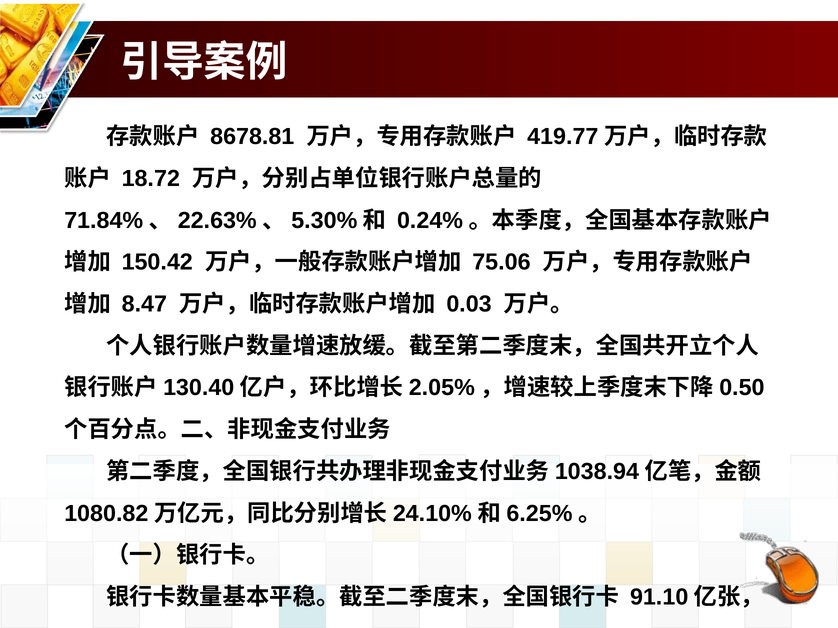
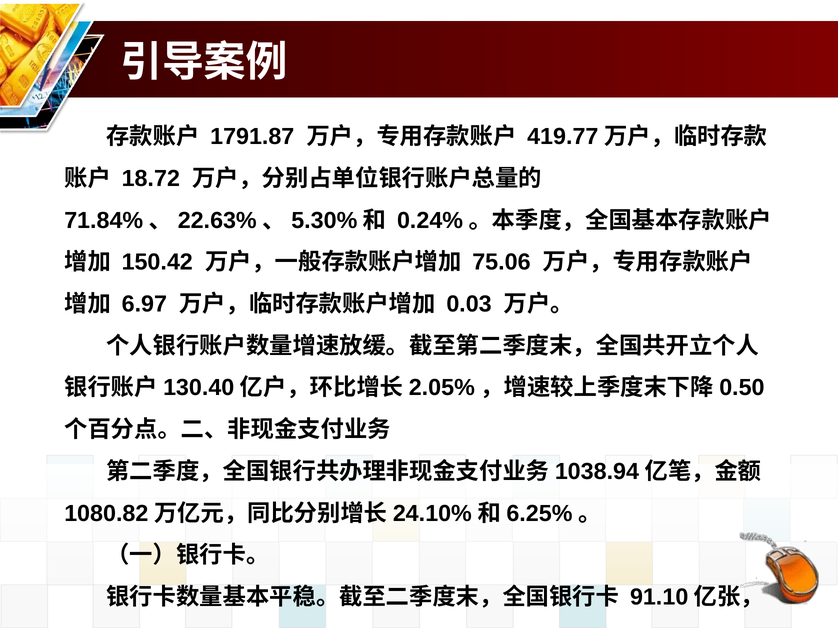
8678.81: 8678.81 -> 1791.87
8.47: 8.47 -> 6.97
